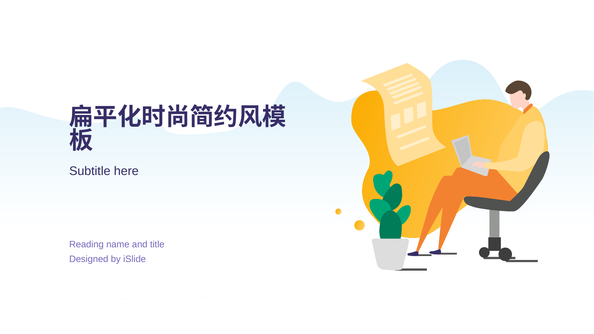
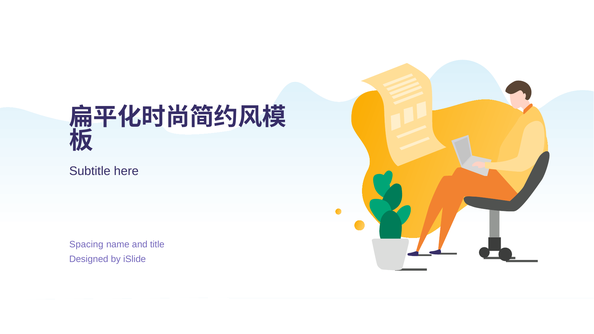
Reading: Reading -> Spacing
